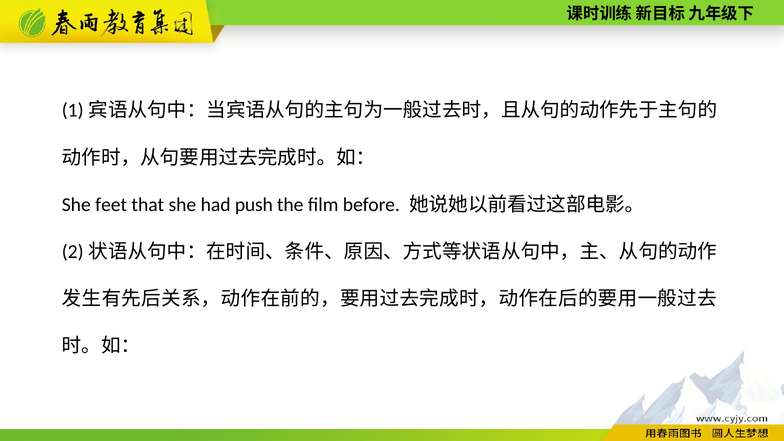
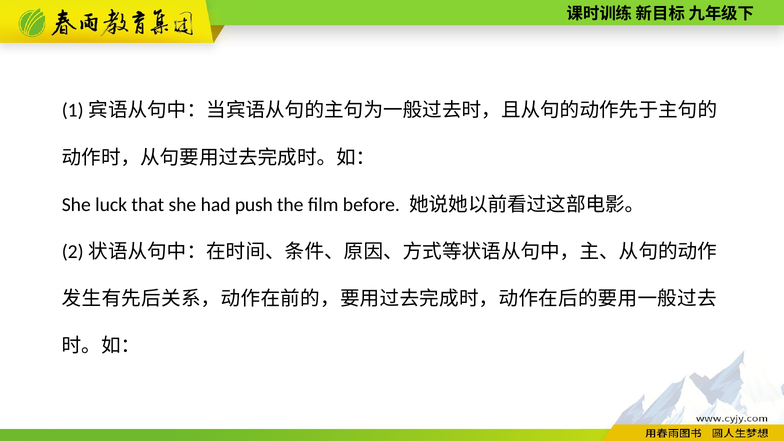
feet: feet -> luck
